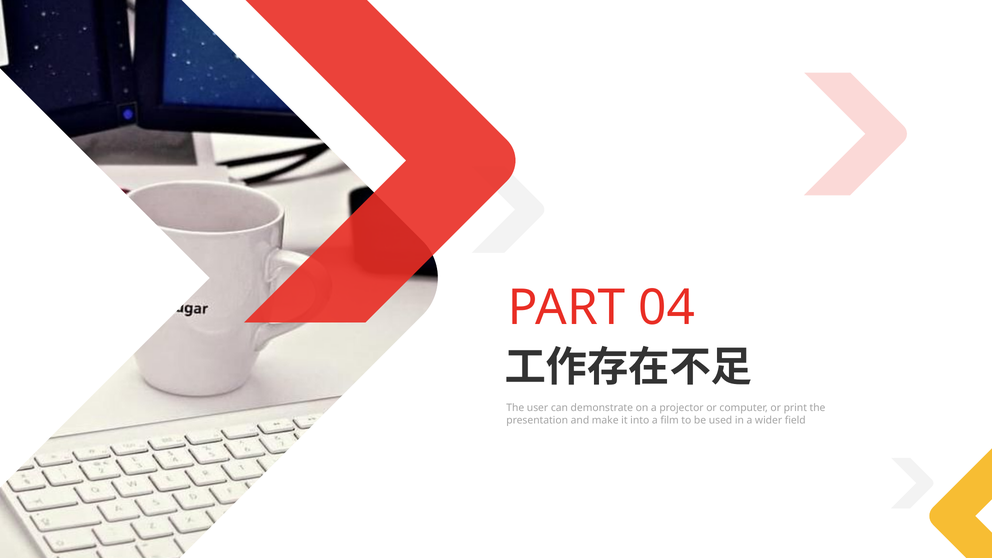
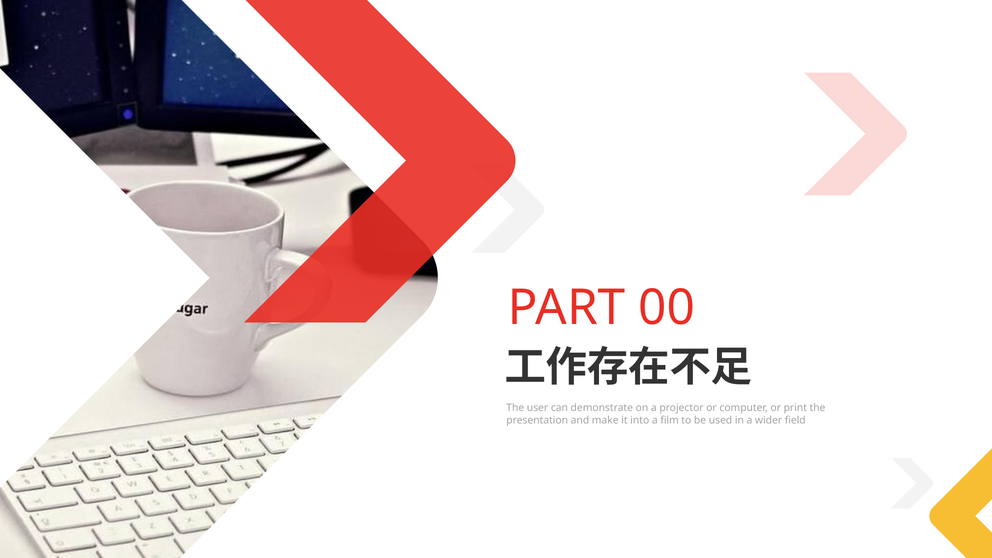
04: 04 -> 00
